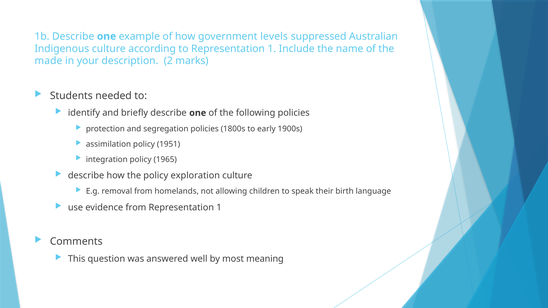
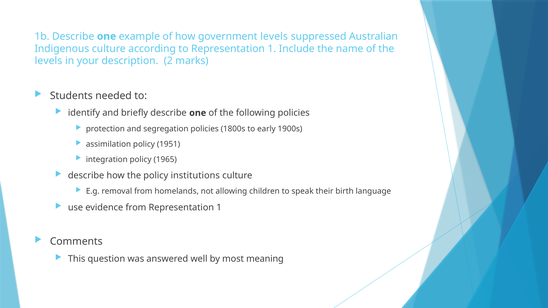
made at (48, 61): made -> levels
exploration: exploration -> institutions
